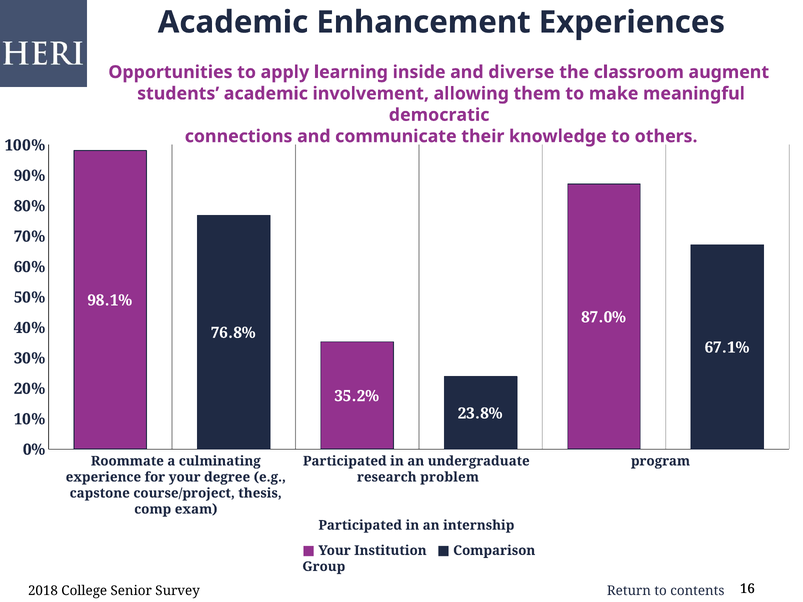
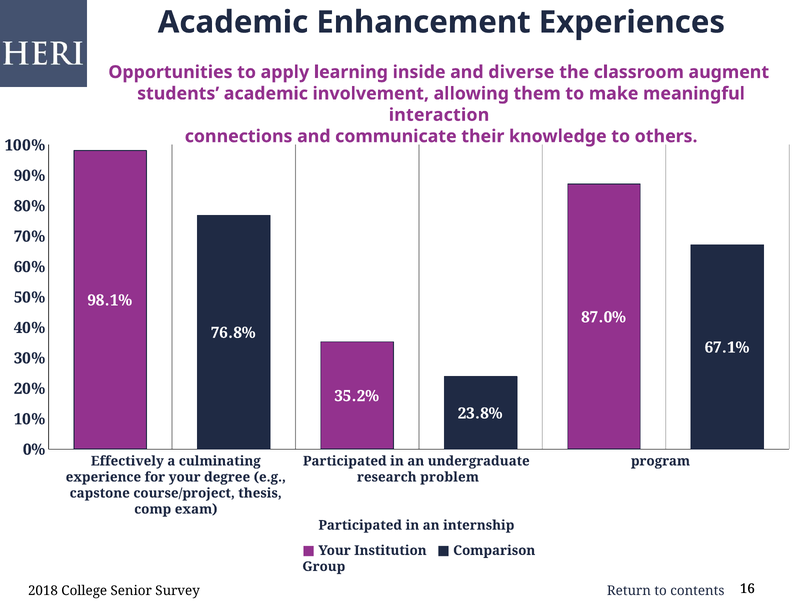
democratic: democratic -> interaction
Roommate: Roommate -> Effectively
